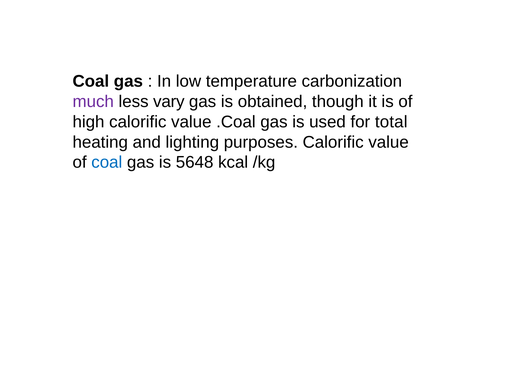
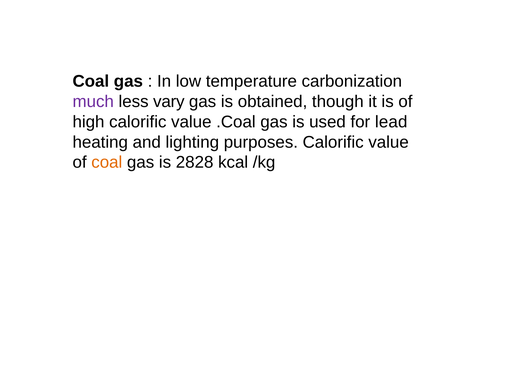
total: total -> lead
coal at (107, 163) colour: blue -> orange
5648: 5648 -> 2828
